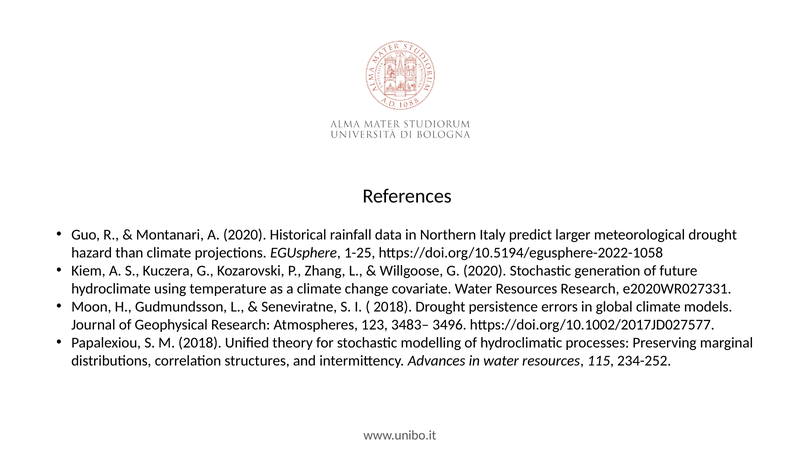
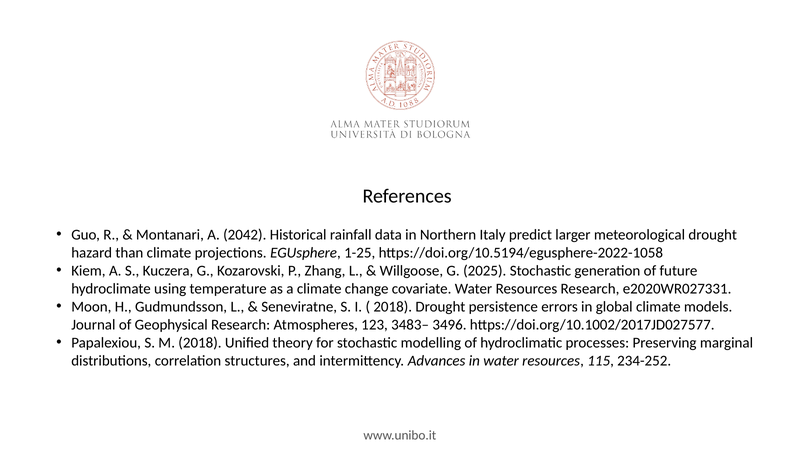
A 2020: 2020 -> 2042
G 2020: 2020 -> 2025
